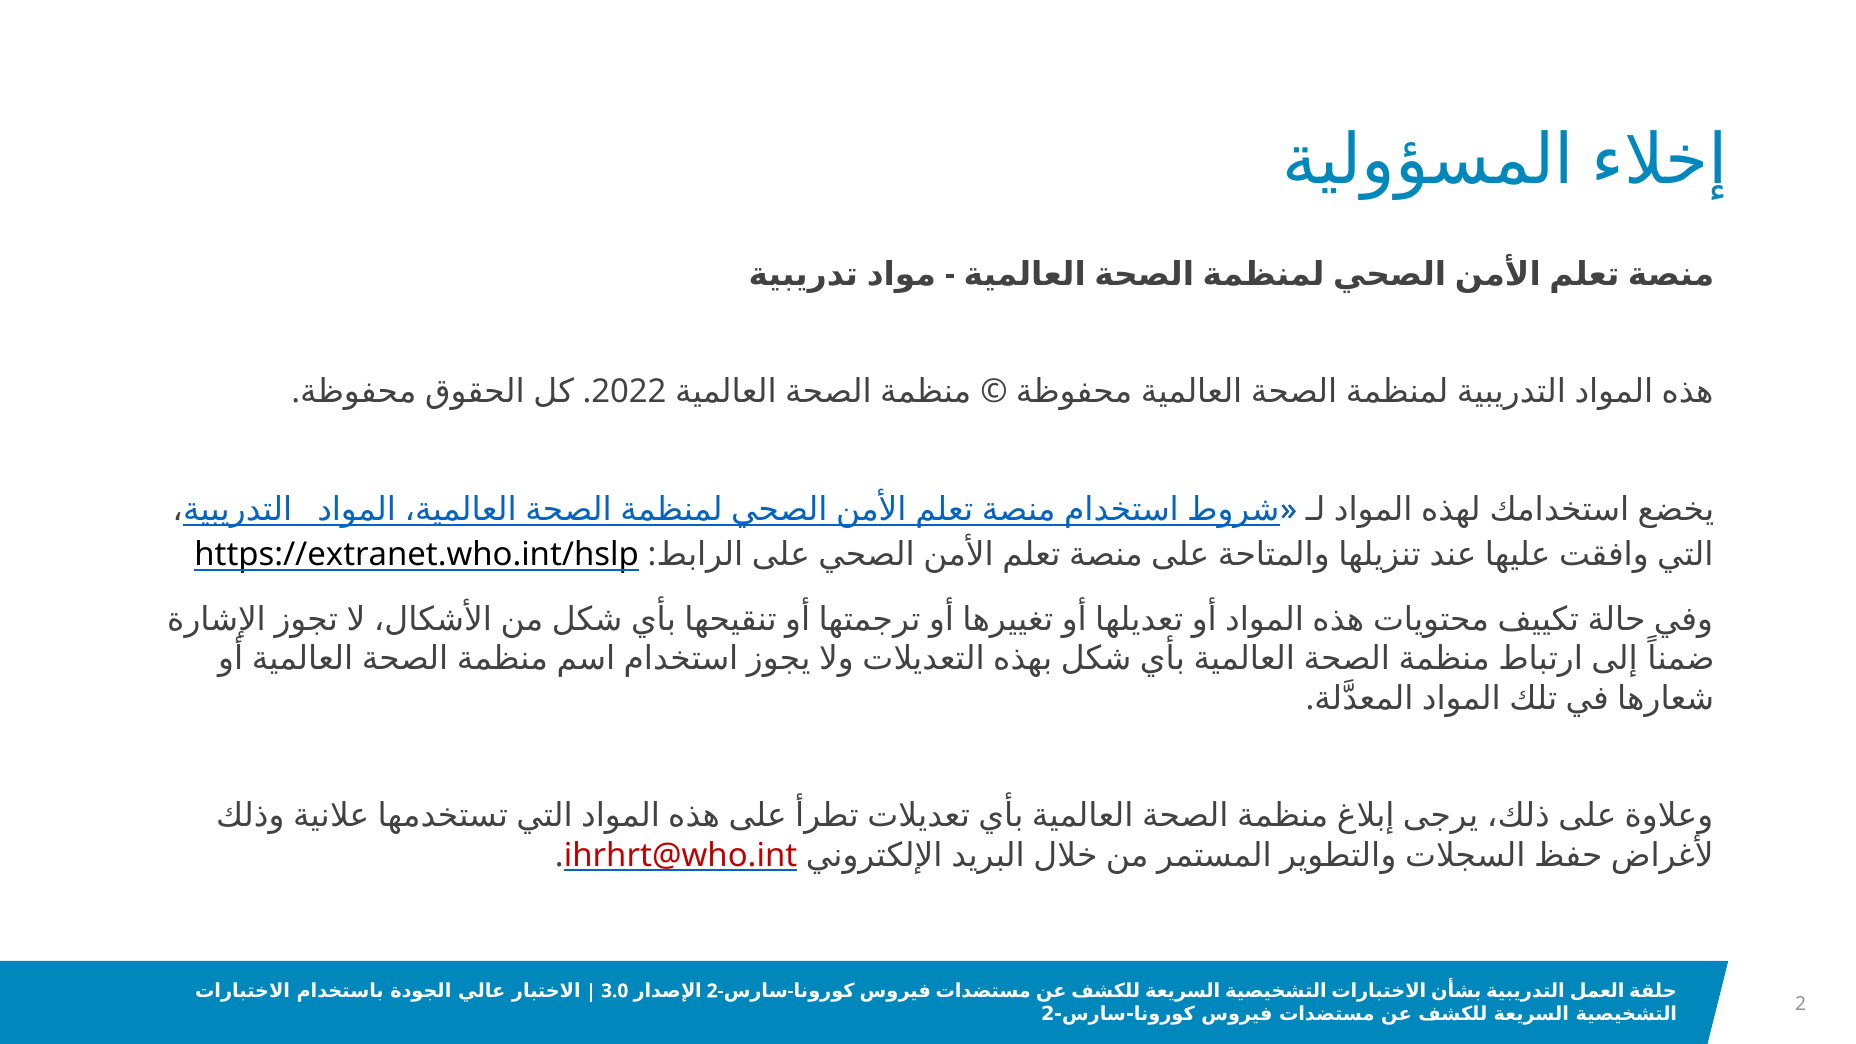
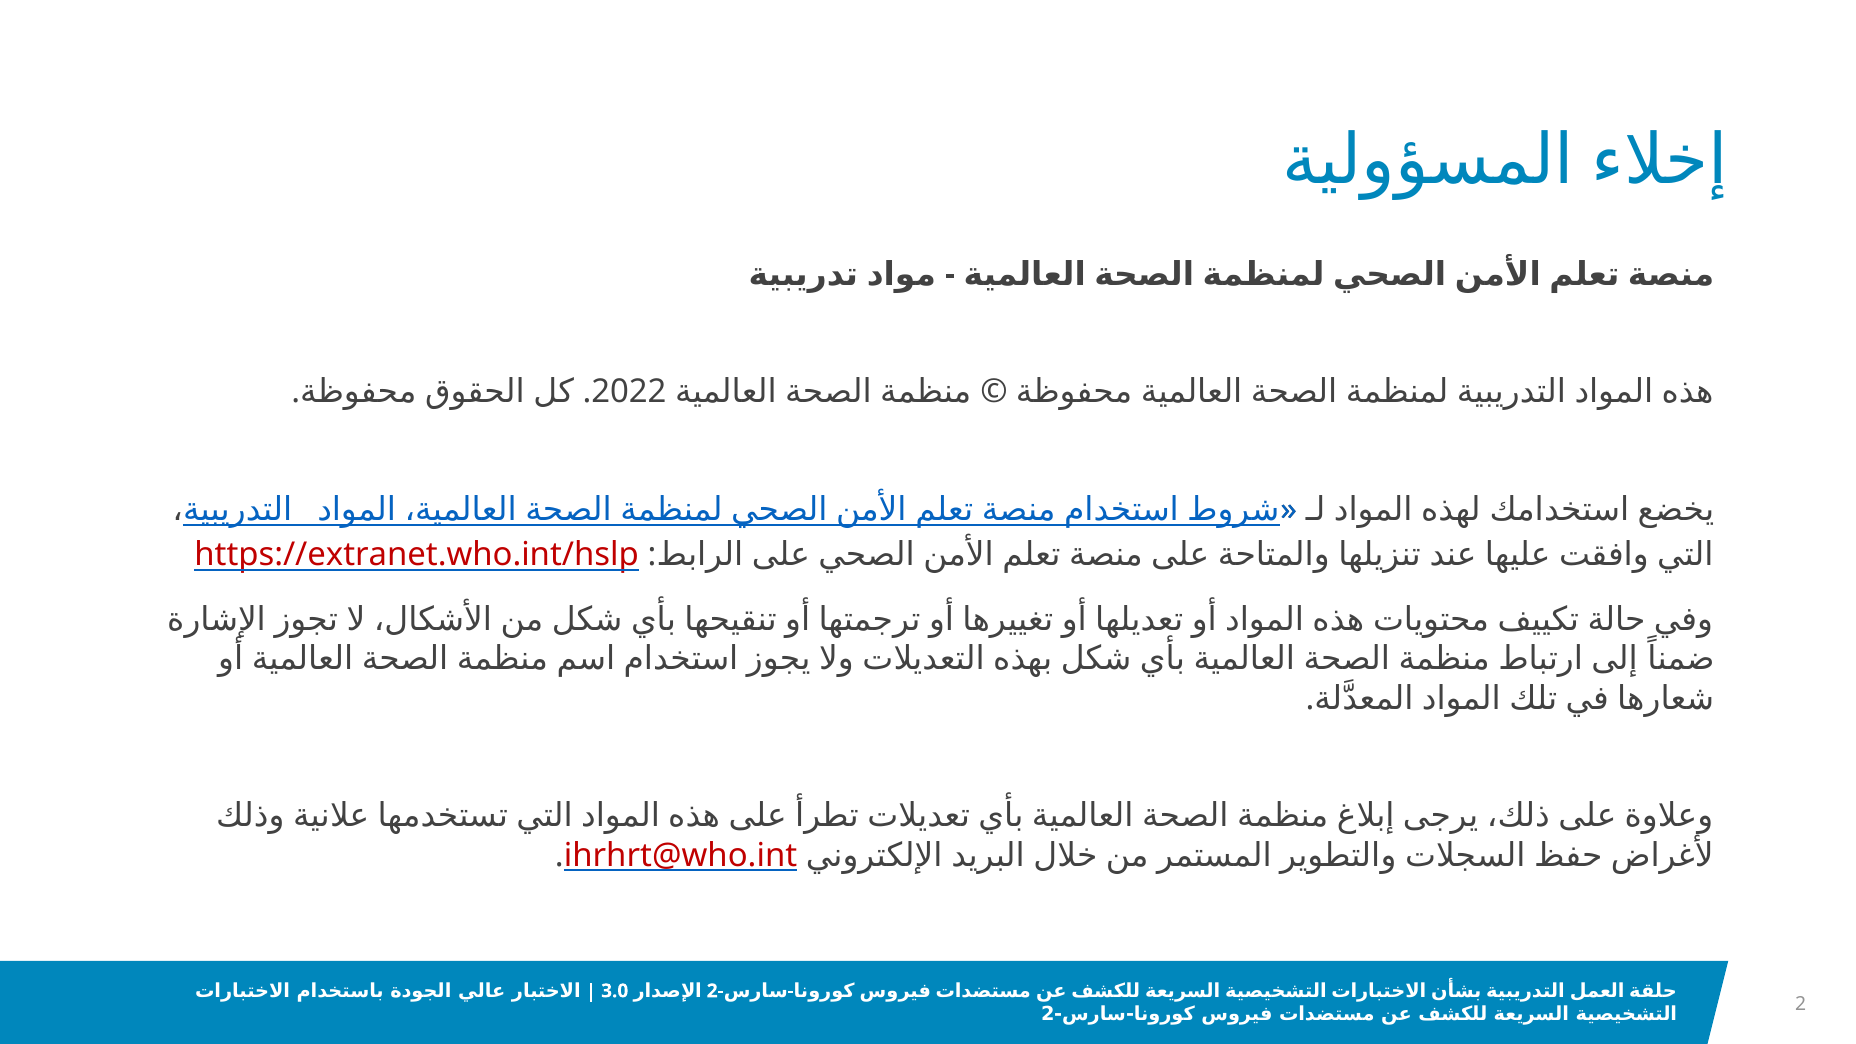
https://extranet.who.int/hslp colour: black -> red
